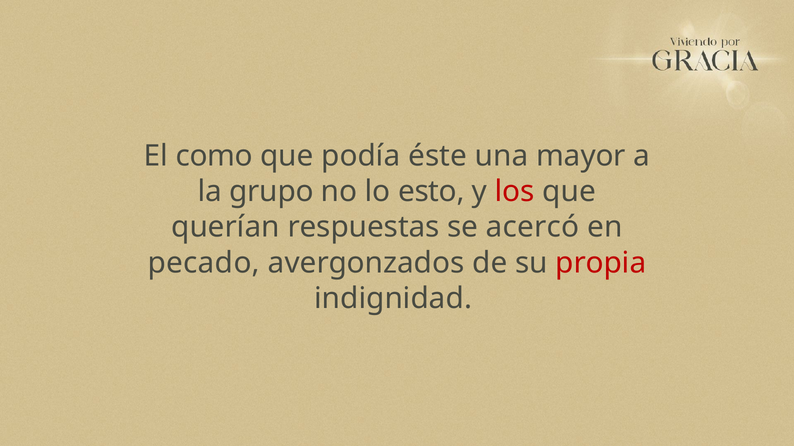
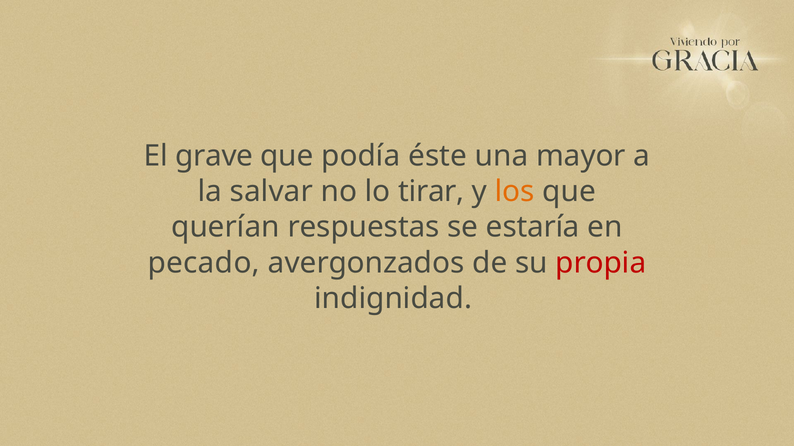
como: como -> grave
grupo: grupo -> salvar
esto: esto -> tirar
los colour: red -> orange
acercó: acercó -> estaría
